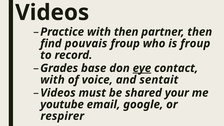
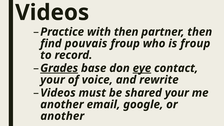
Grades underline: none -> present
with at (52, 80): with -> your
sentait: sentait -> rewrite
youtube at (62, 104): youtube -> another
respirer at (62, 116): respirer -> another
